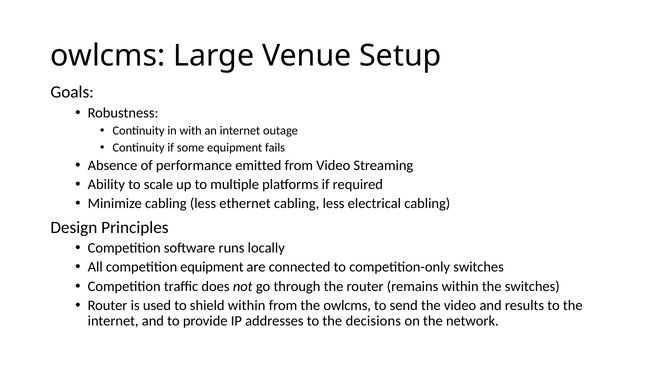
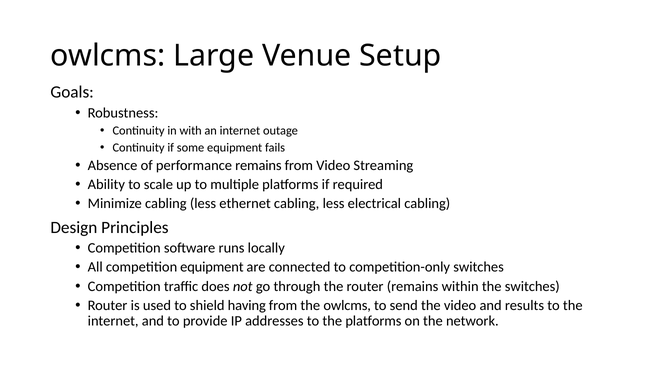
performance emitted: emitted -> remains
shield within: within -> having
the decisions: decisions -> platforms
